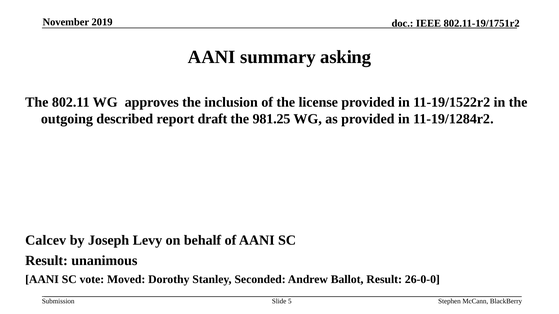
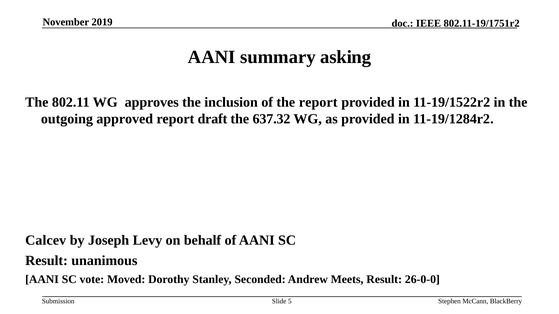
the license: license -> report
described: described -> approved
981.25: 981.25 -> 637.32
Ballot: Ballot -> Meets
